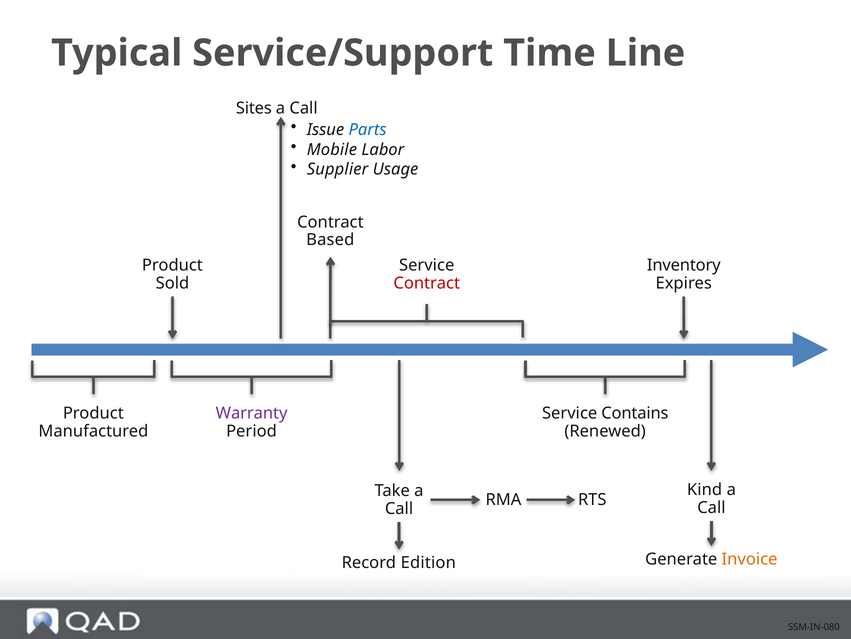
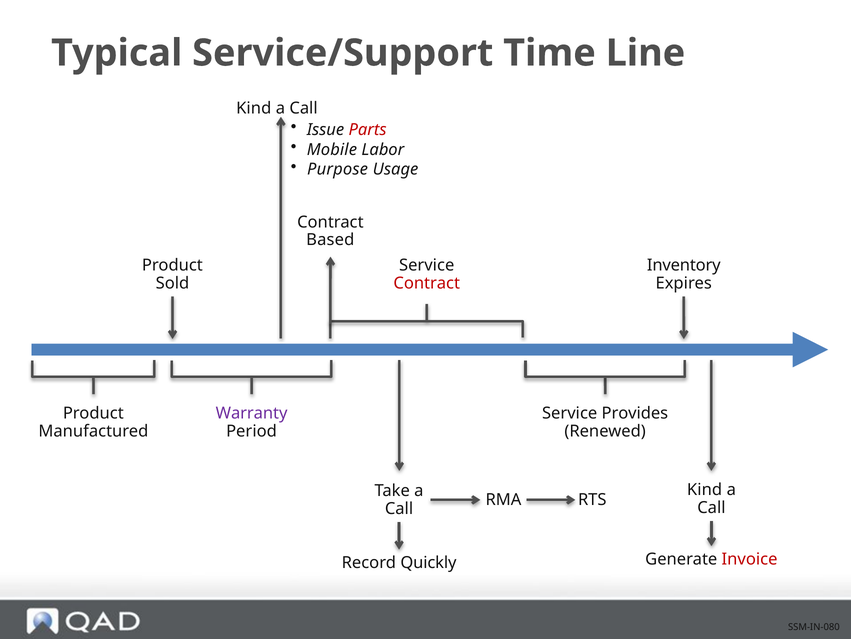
Sites at (254, 108): Sites -> Kind
Parts colour: blue -> red
Supplier: Supplier -> Purpose
Contains: Contains -> Provides
Edition: Edition -> Quickly
Invoice colour: orange -> red
